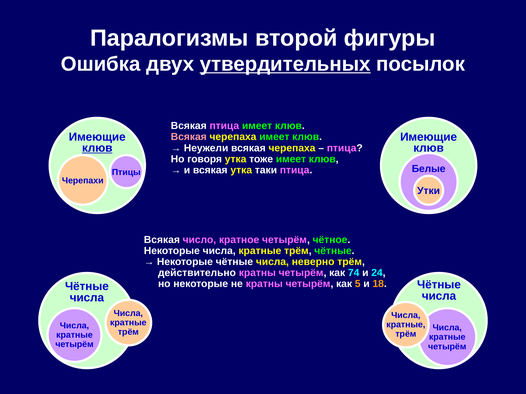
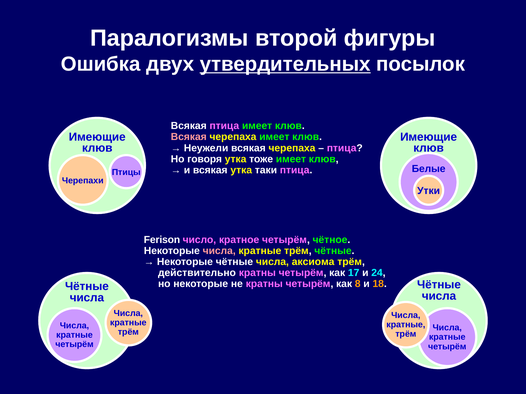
клюв at (97, 148) underline: present -> none
Всякая at (162, 240): Всякая -> Ferison
числа at (219, 251) colour: white -> pink
неверно: неверно -> аксиома
74: 74 -> 17
5: 5 -> 8
